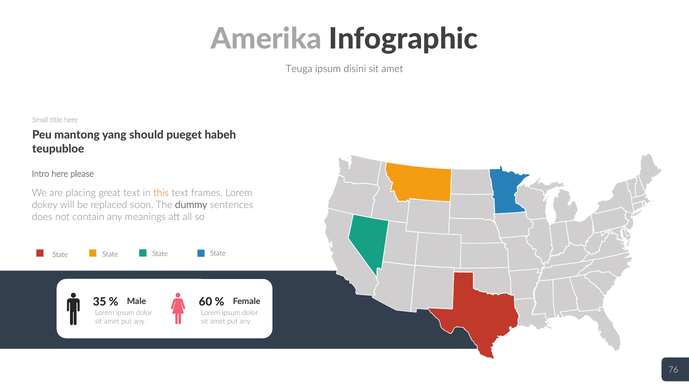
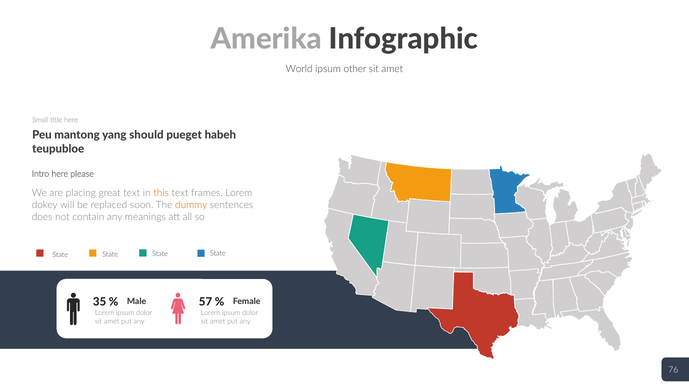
Teuga: Teuga -> World
disini: disini -> other
dummy colour: black -> orange
60: 60 -> 57
